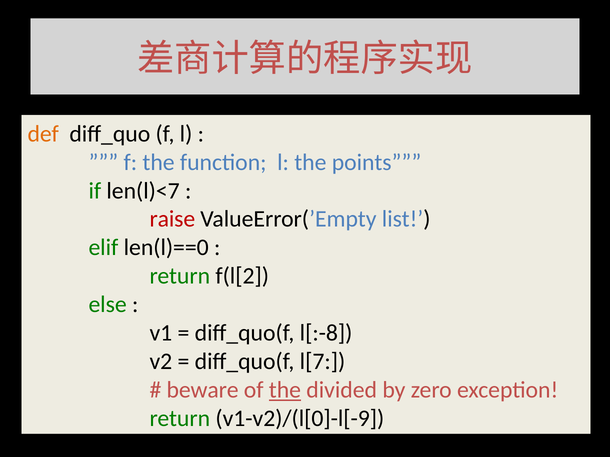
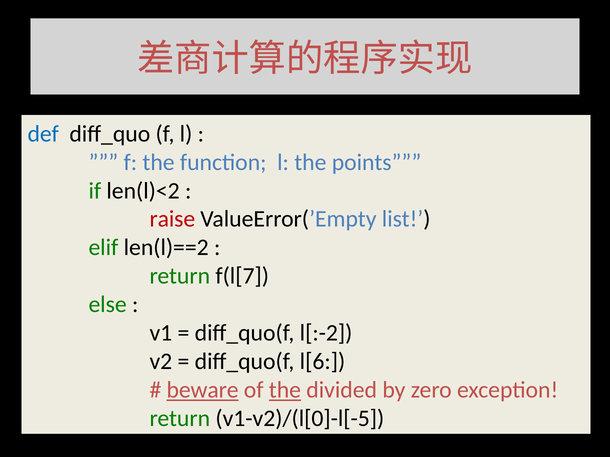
def colour: orange -> blue
len(l)<7: len(l)<7 -> len(l)<2
len(l)==0: len(l)==0 -> len(l)==2
f(l[2: f(l[2 -> f(l[7
l[:-8: l[:-8 -> l[:-2
l[7: l[7 -> l[6
beware underline: none -> present
v1-v2)/(l[0]-l[-9: v1-v2)/(l[0]-l[-9 -> v1-v2)/(l[0]-l[-5
